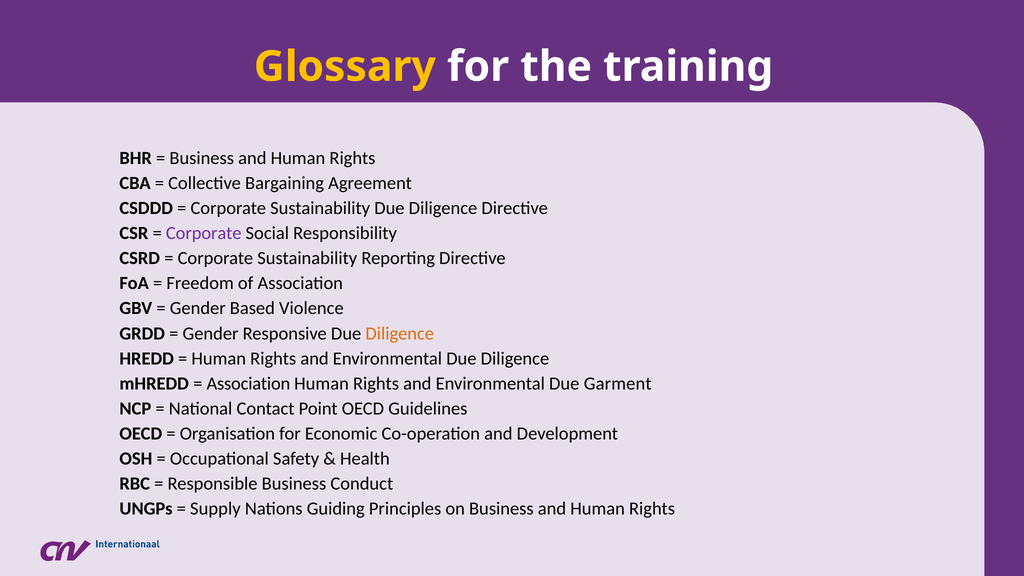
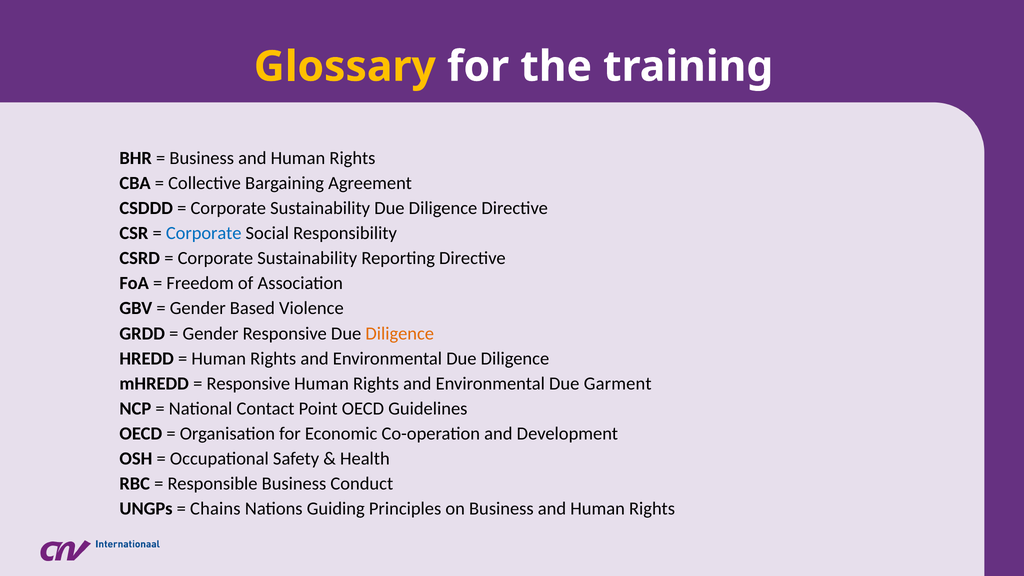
Corporate at (204, 233) colour: purple -> blue
Association at (248, 383): Association -> Responsive
Supply: Supply -> Chains
